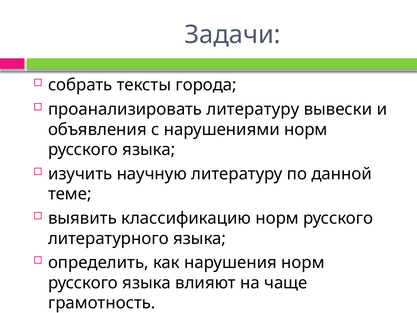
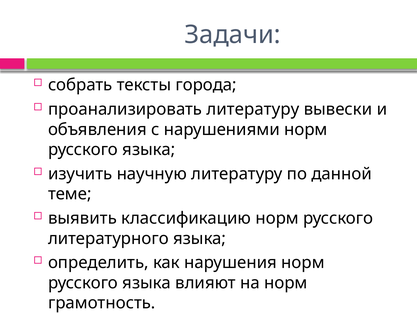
на чаще: чаще -> норм
